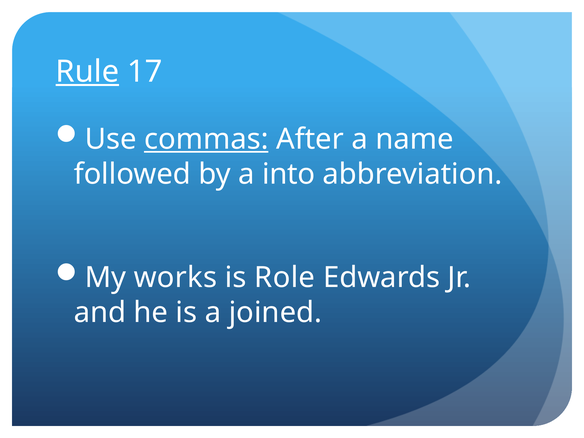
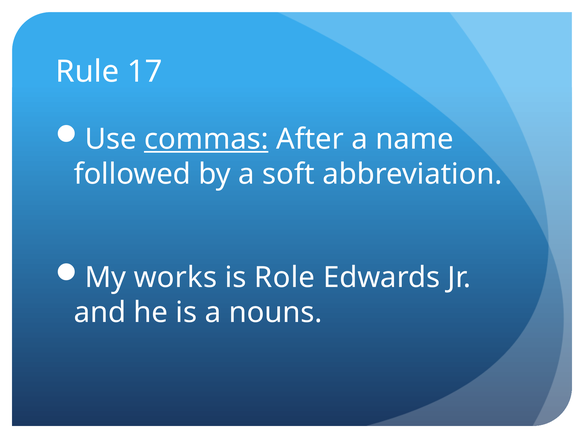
Rule underline: present -> none
into: into -> soft
joined: joined -> nouns
